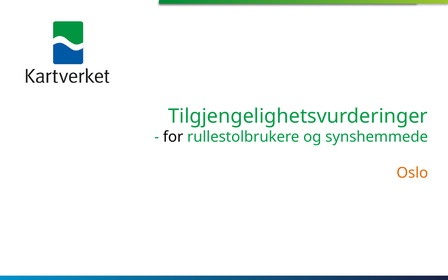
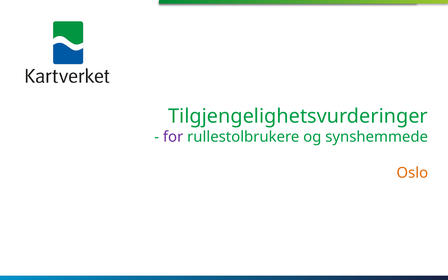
for colour: black -> purple
